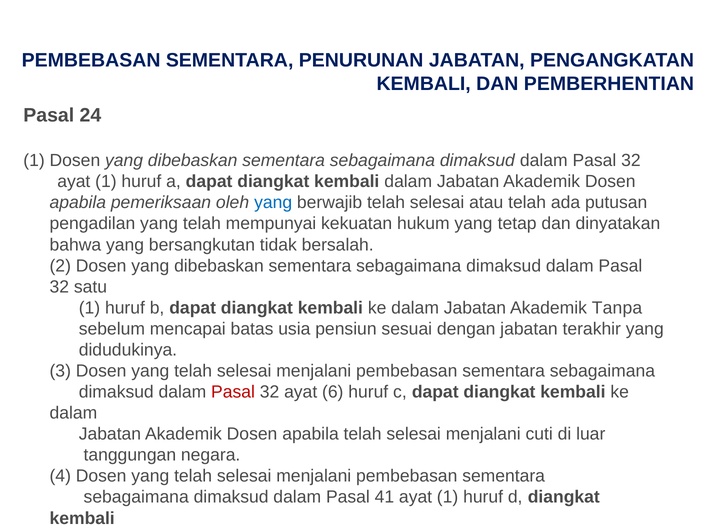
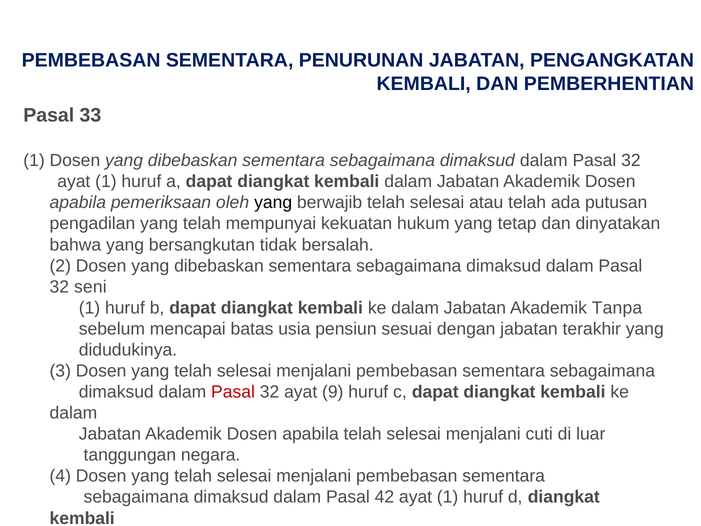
24: 24 -> 33
yang at (273, 203) colour: blue -> black
satu: satu -> seni
6: 6 -> 9
41: 41 -> 42
